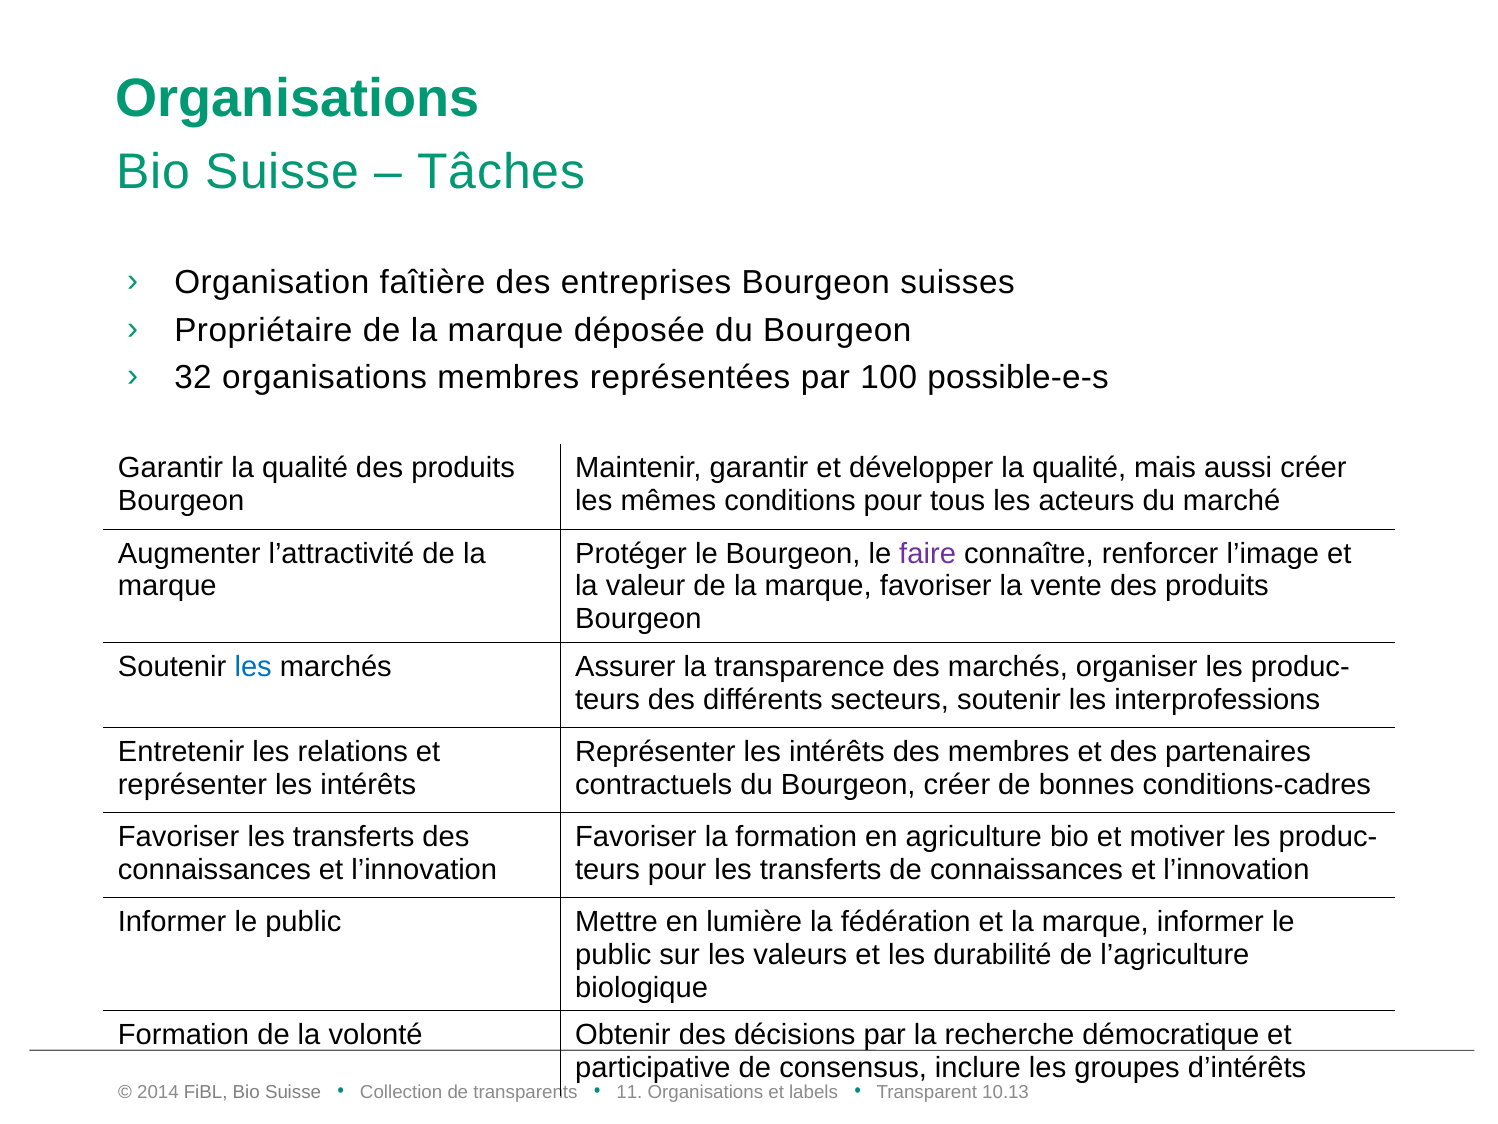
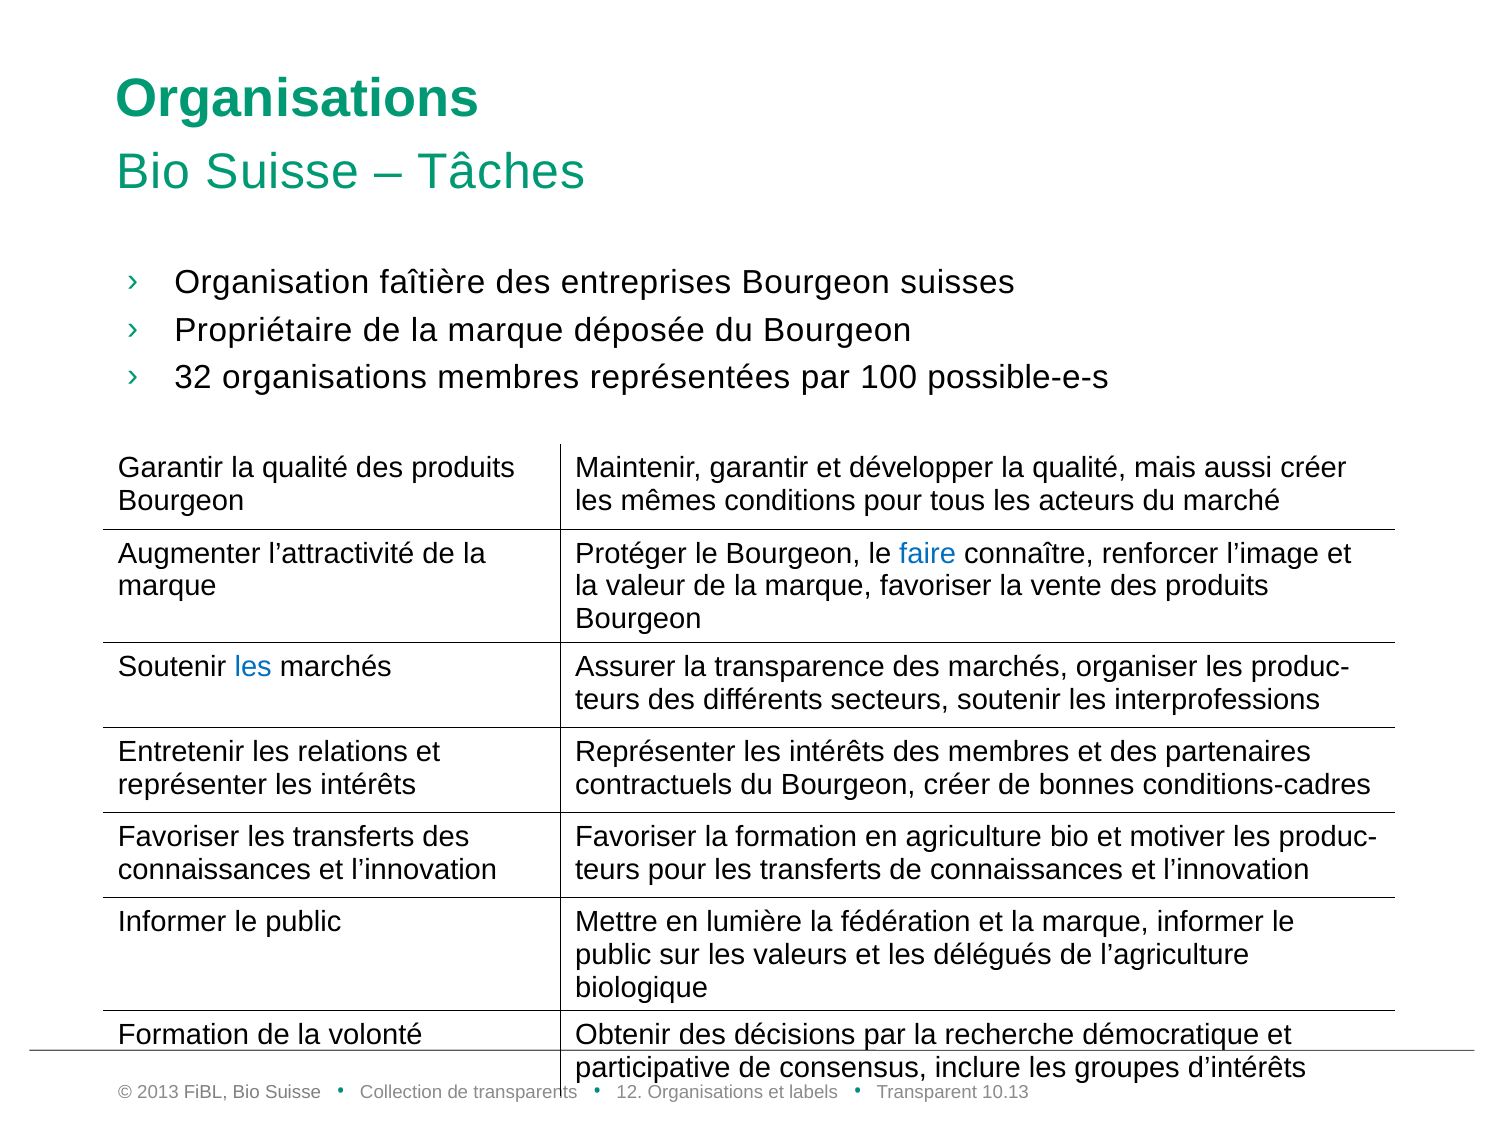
faire colour: purple -> blue
durabilité: durabilité -> délégués
2014: 2014 -> 2013
11: 11 -> 12
